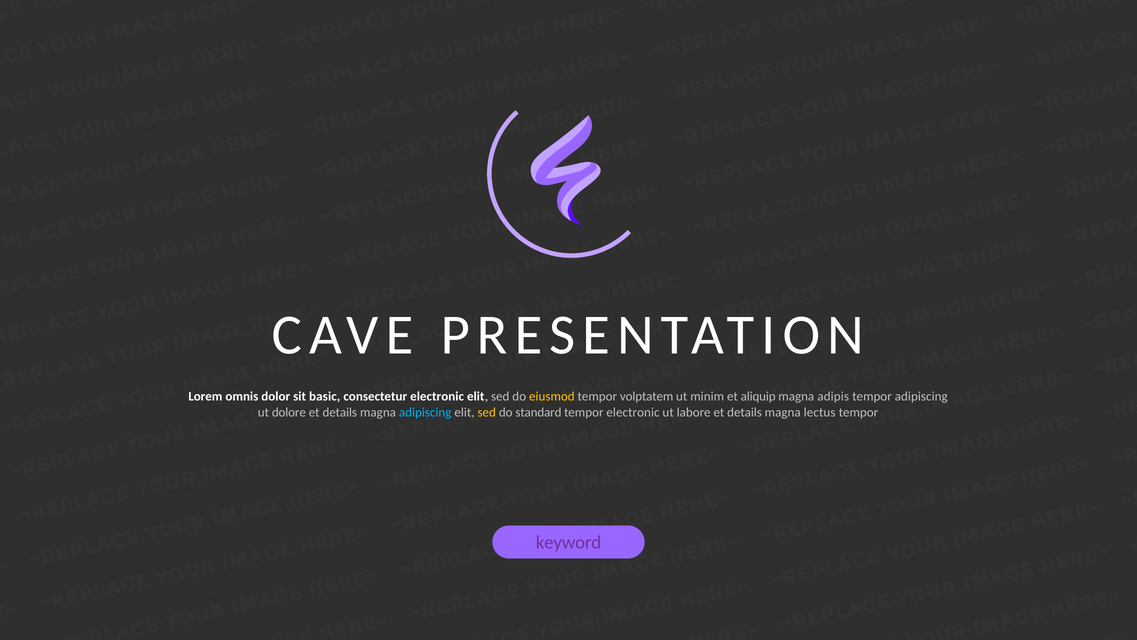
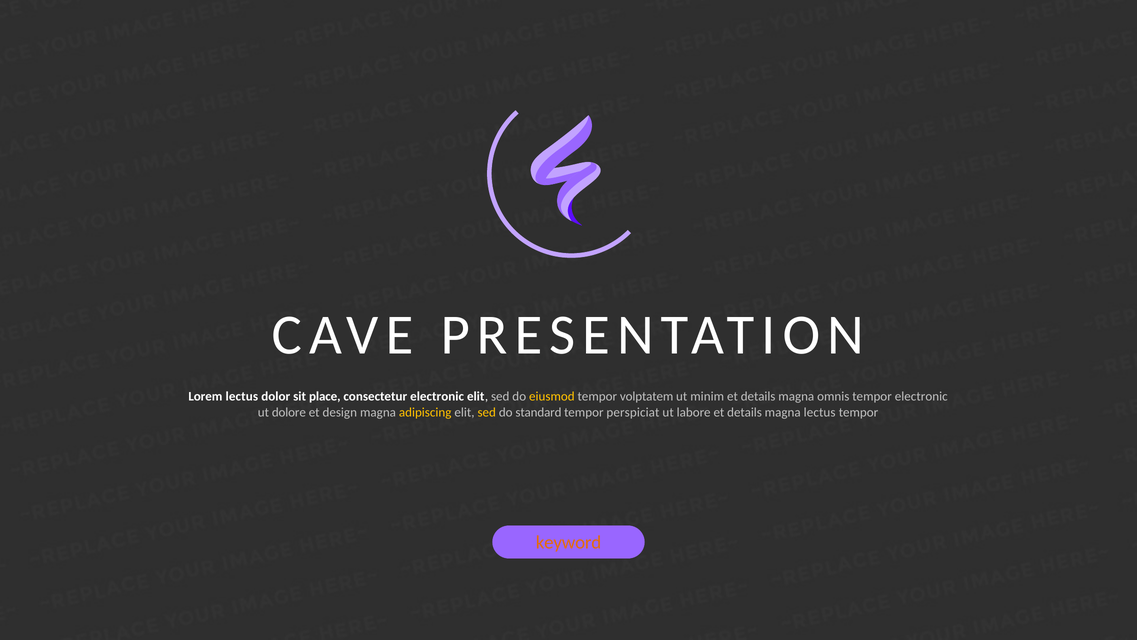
Lorem omnis: omnis -> lectus
basic: basic -> place
aliquip at (758, 396): aliquip -> details
adipis: adipis -> omnis
tempor adipiscing: adipiscing -> electronic
details at (340, 412): details -> design
adipiscing at (425, 412) colour: light blue -> yellow
tempor electronic: electronic -> perspiciat
keyword colour: purple -> orange
